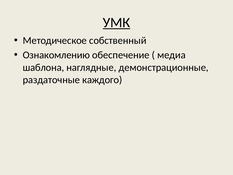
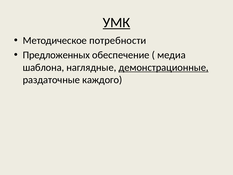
собственный: собственный -> потребности
Ознакомлению: Ознакомлению -> Предложенных
демонстрационные underline: none -> present
